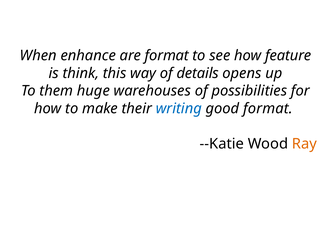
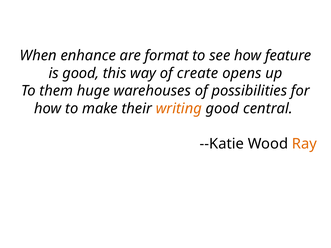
is think: think -> good
details: details -> create
writing colour: blue -> orange
good format: format -> central
